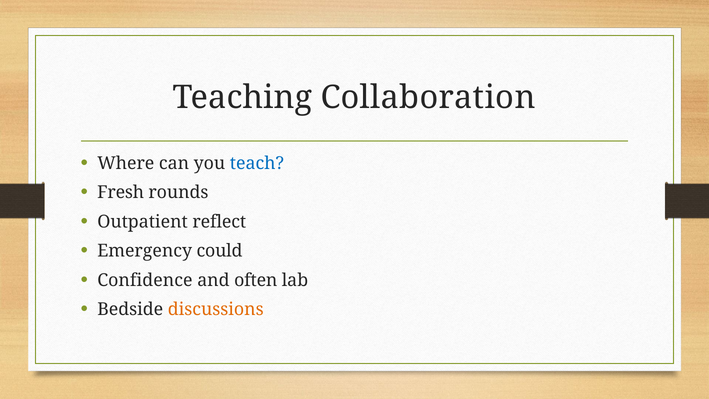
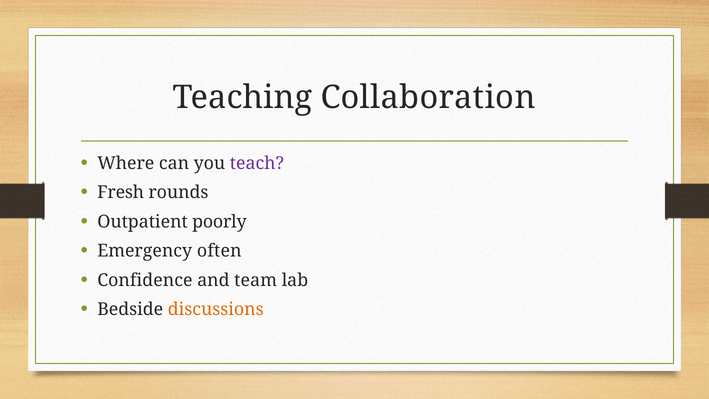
teach colour: blue -> purple
reflect: reflect -> poorly
could: could -> often
often: often -> team
